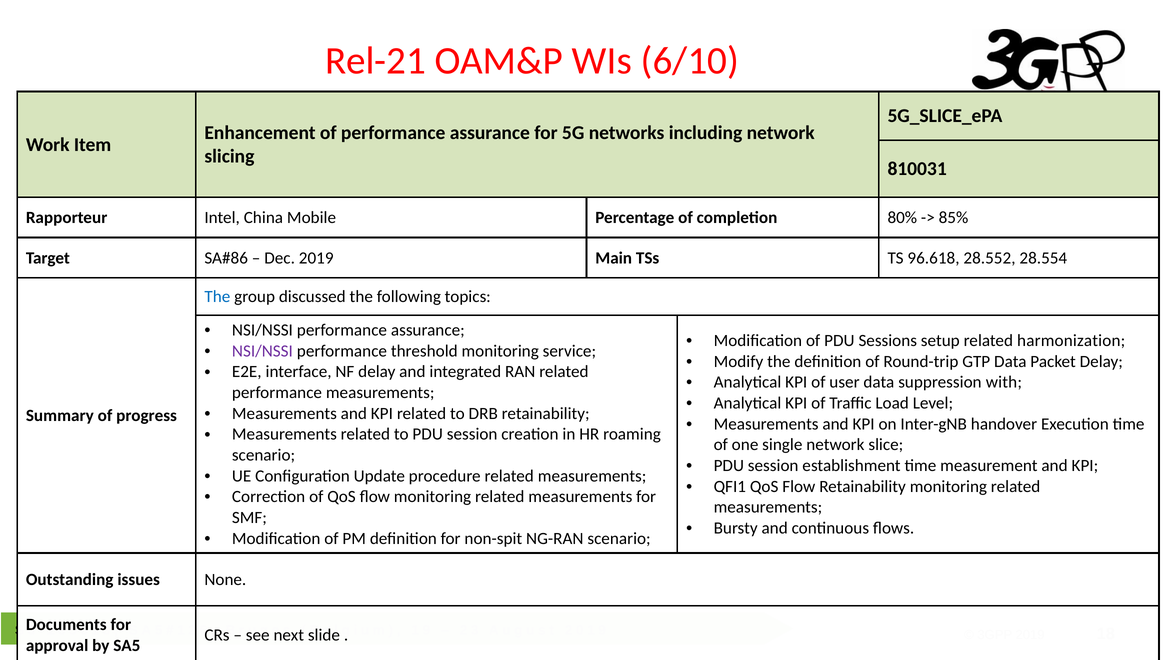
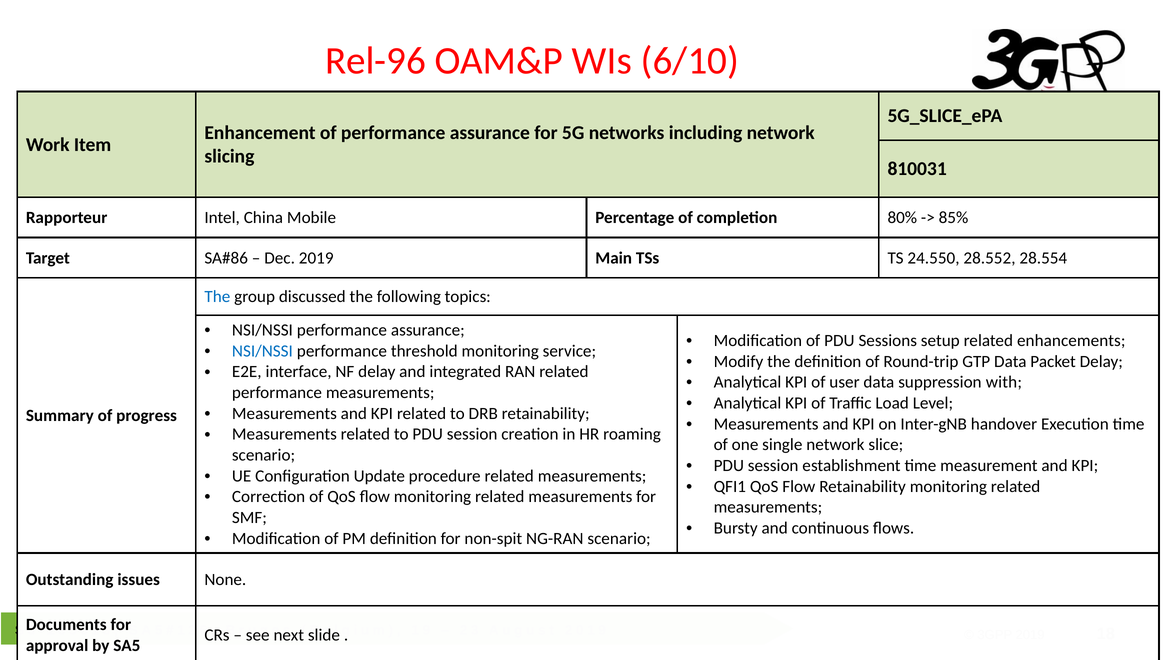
Rel-21: Rel-21 -> Rel-96
96.618: 96.618 -> 24.550
harmonization: harmonization -> enhancements
NSI/NSSI at (262, 351) colour: purple -> blue
